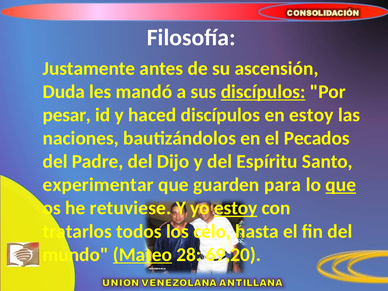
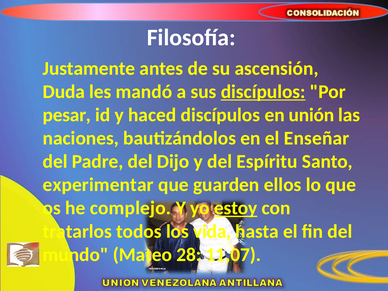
en estoy: estoy -> unión
Pecados: Pecados -> Enseñar
para: para -> ellos
que at (341, 185) underline: present -> none
retuviese: retuviese -> complejo
celo: celo -> vida
Mateo underline: present -> none
69,20: 69,20 -> 11,07
